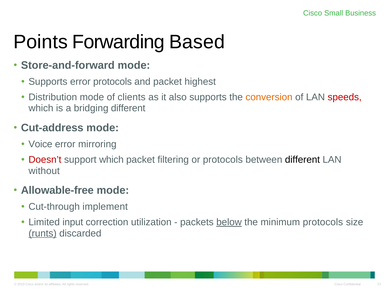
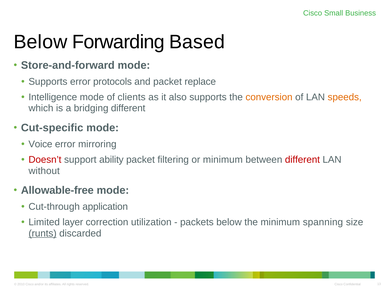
Points at (41, 42): Points -> Below
highest: highest -> replace
Distribution: Distribution -> Intelligence
speeds colour: red -> orange
Cut-address: Cut-address -> Cut-specific
support which: which -> ability
or protocols: protocols -> minimum
different at (302, 160) colour: black -> red
implement: implement -> application
input: input -> layer
below at (229, 222) underline: present -> none
minimum protocols: protocols -> spanning
